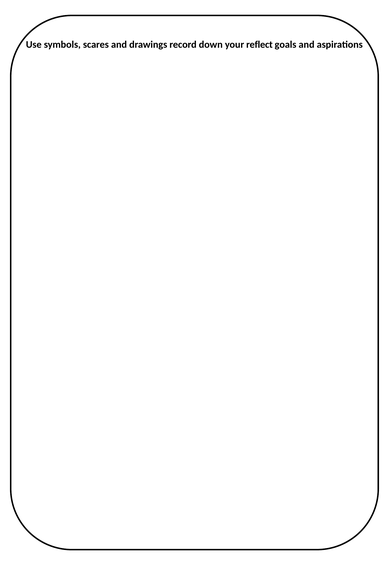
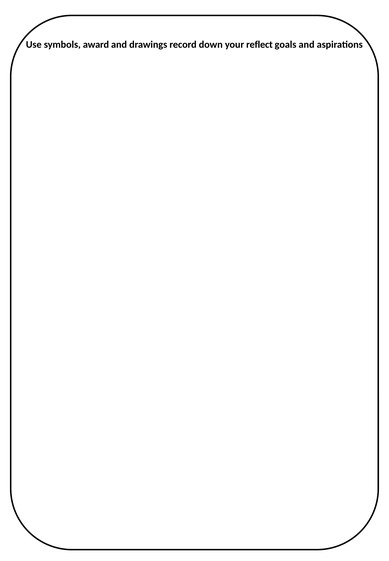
scares: scares -> award
